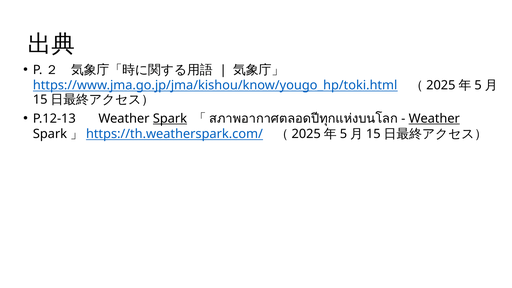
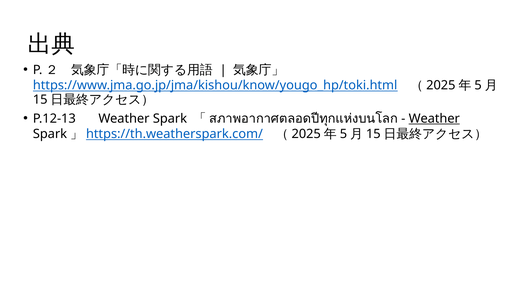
Spark at (170, 119) underline: present -> none
